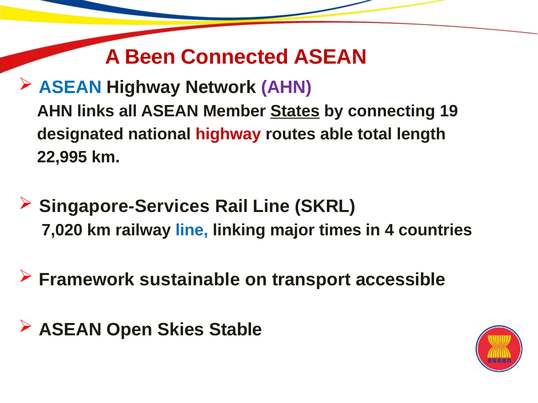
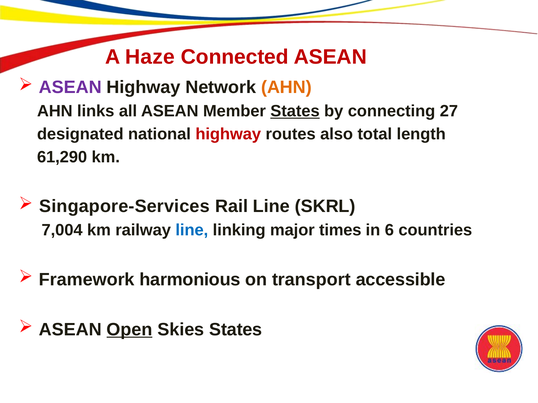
Been: Been -> Haze
ASEAN at (70, 87) colour: blue -> purple
AHN at (286, 87) colour: purple -> orange
19: 19 -> 27
able: able -> also
22,995: 22,995 -> 61,290
7,020: 7,020 -> 7,004
4: 4 -> 6
sustainable: sustainable -> harmonious
Open underline: none -> present
Skies Stable: Stable -> States
